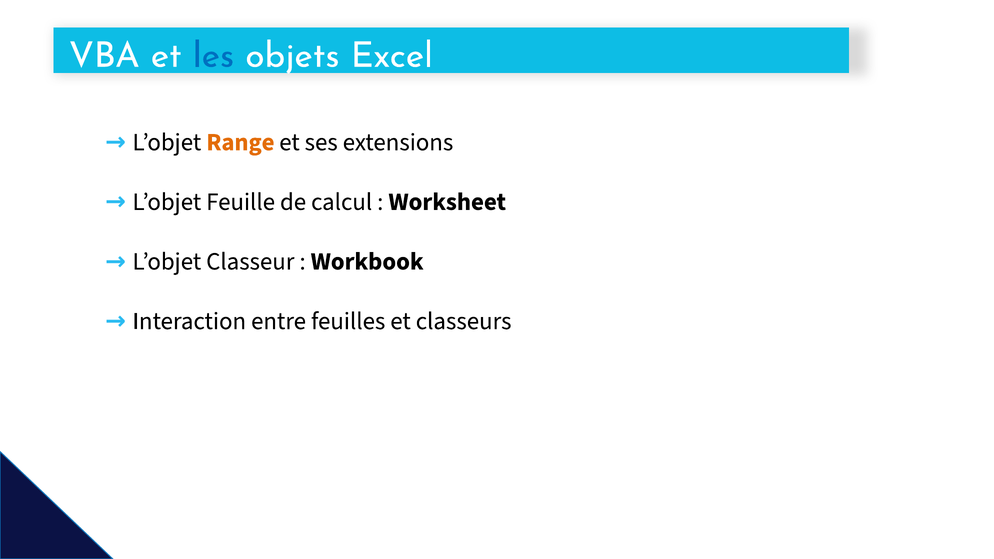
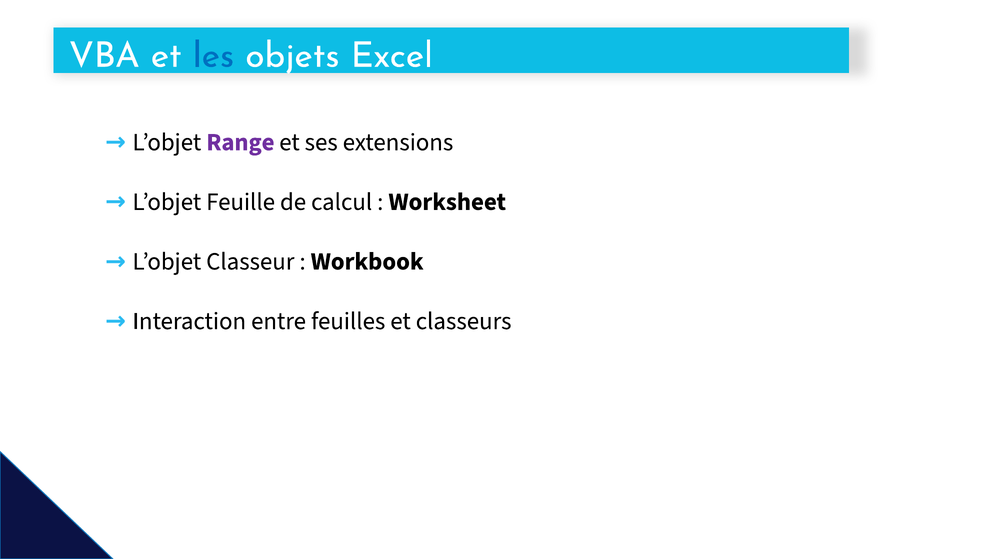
Range colour: orange -> purple
